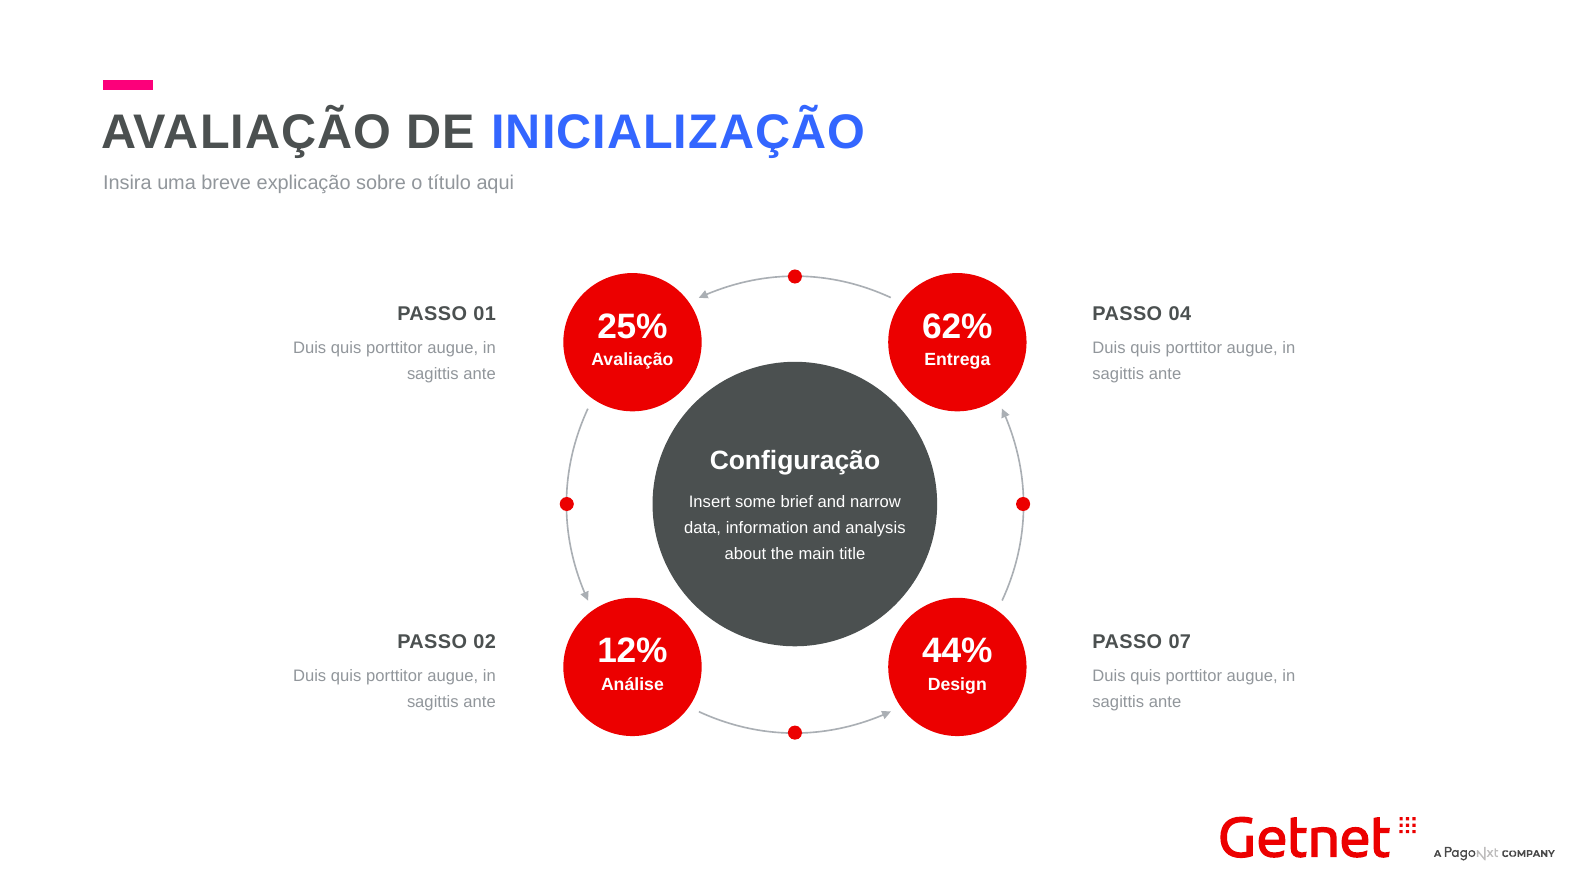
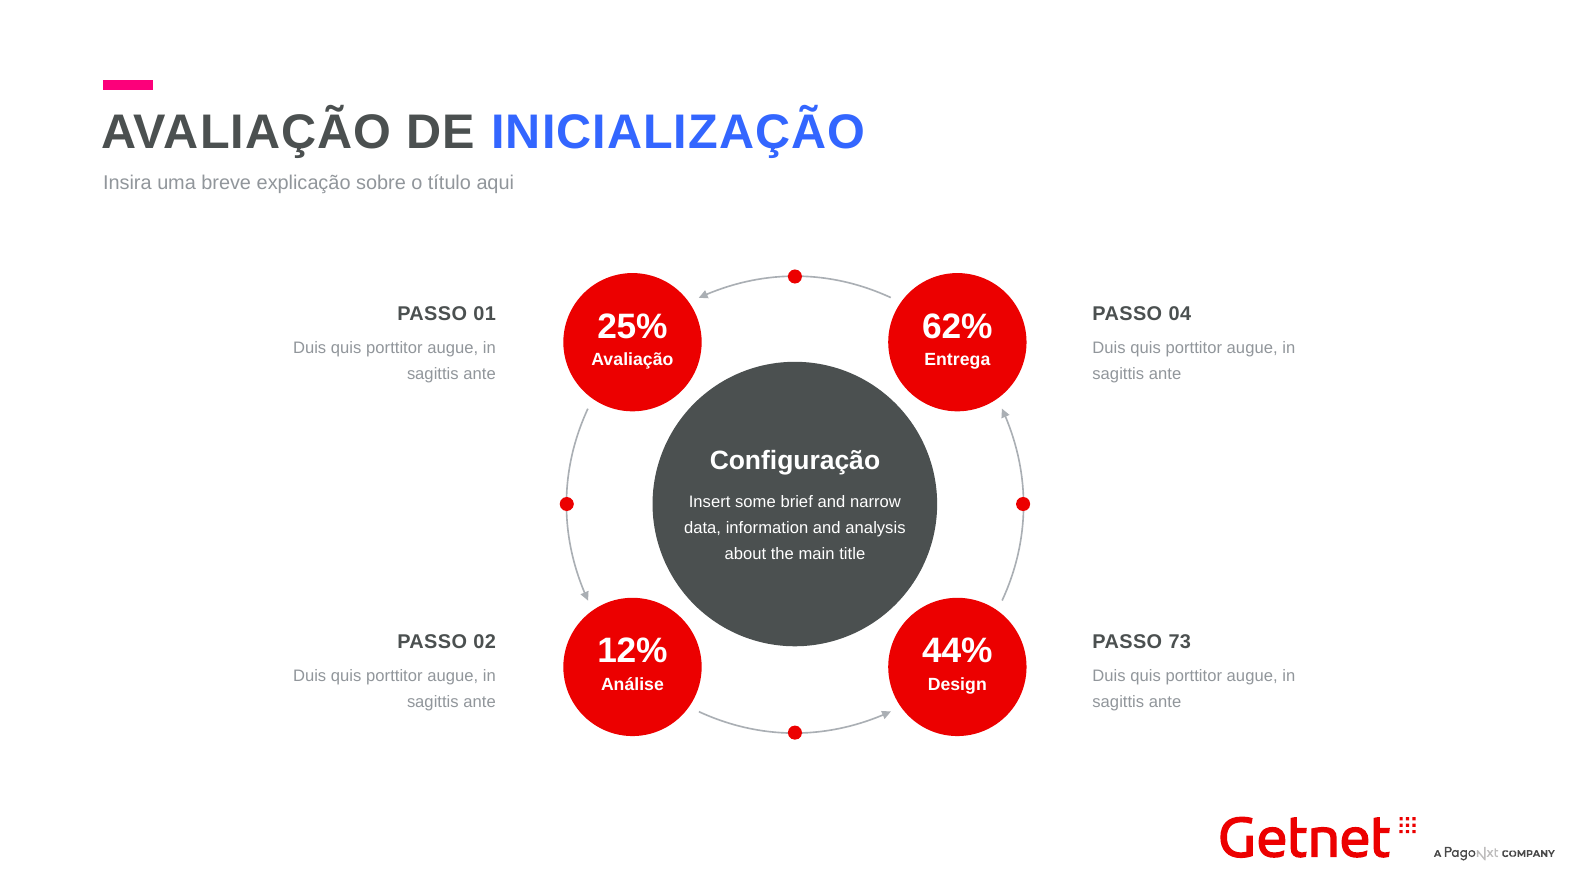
07: 07 -> 73
